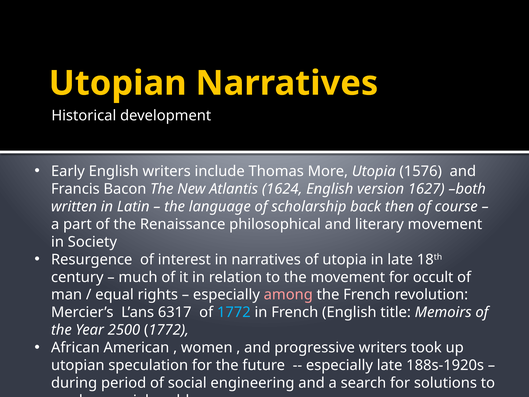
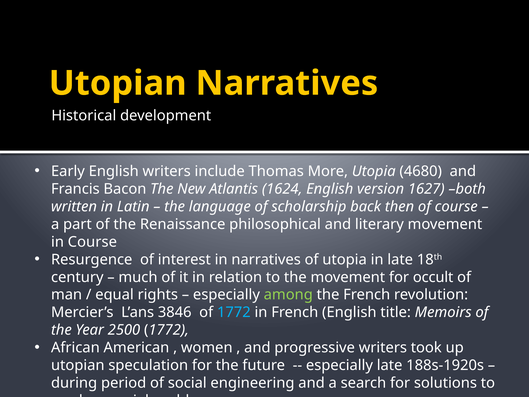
1576: 1576 -> 4680
in Society: Society -> Course
among colour: pink -> light green
6317: 6317 -> 3846
